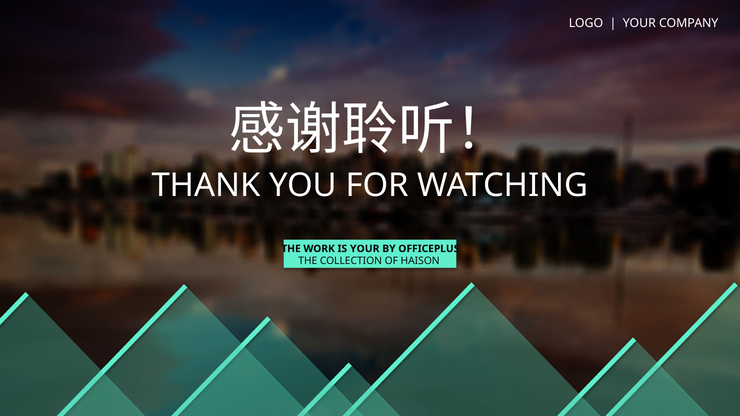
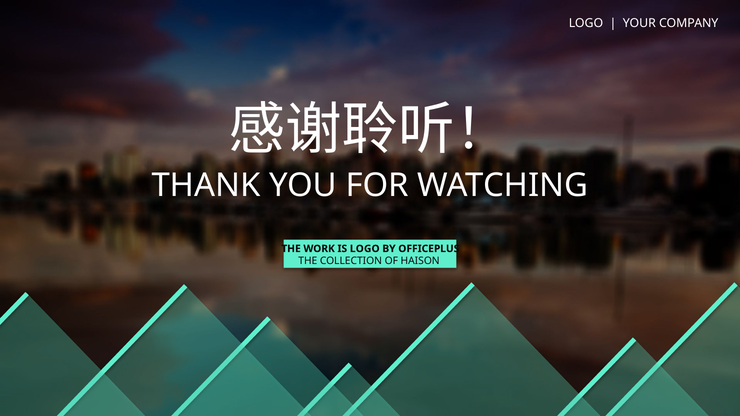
IS YOUR: YOUR -> LOGO
